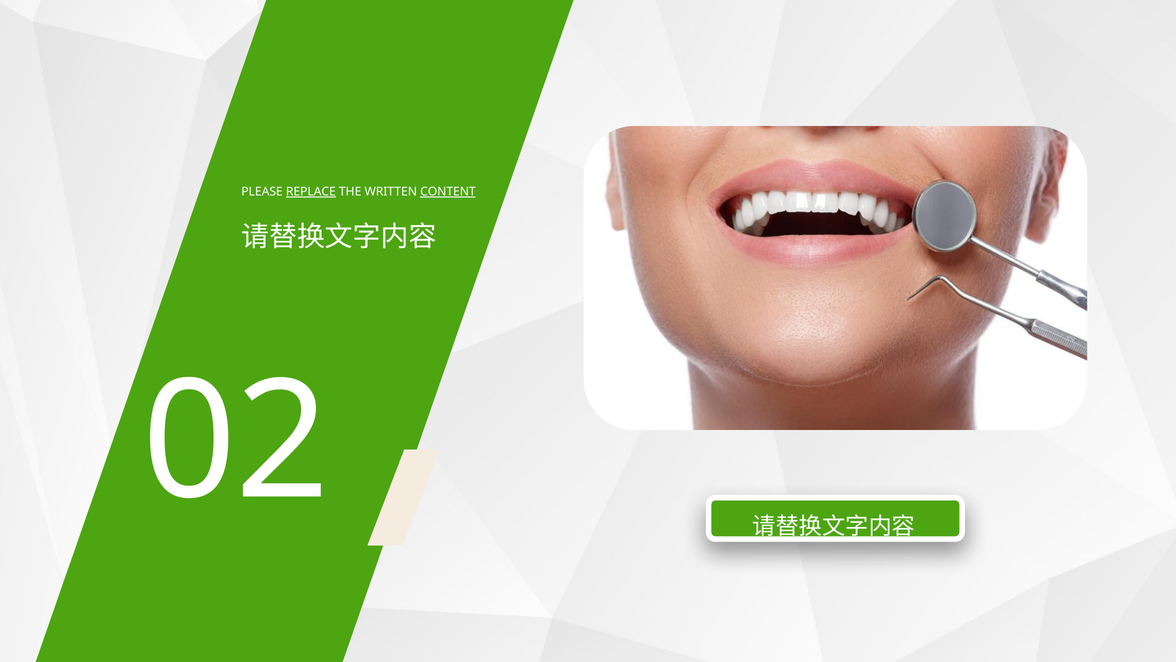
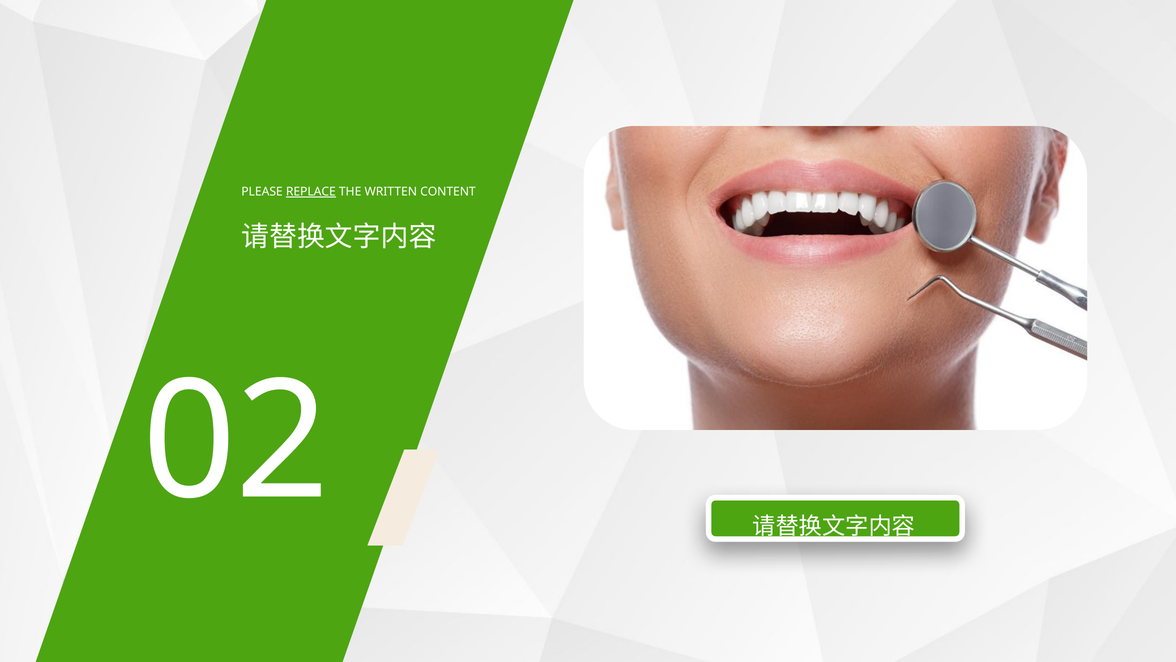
CONTENT underline: present -> none
